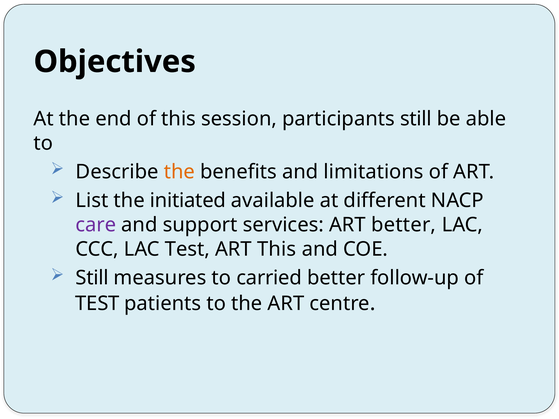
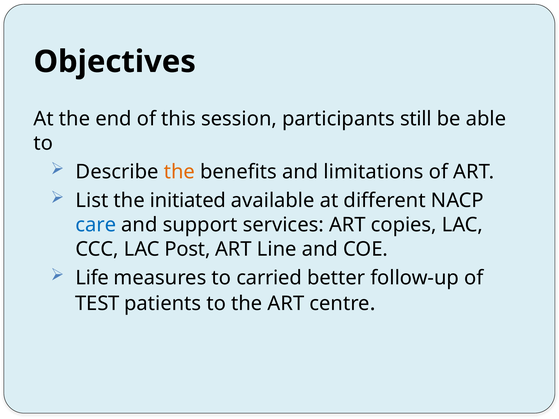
care colour: purple -> blue
ART better: better -> copies
LAC Test: Test -> Post
ART This: This -> Line
Still at (92, 278): Still -> Life
